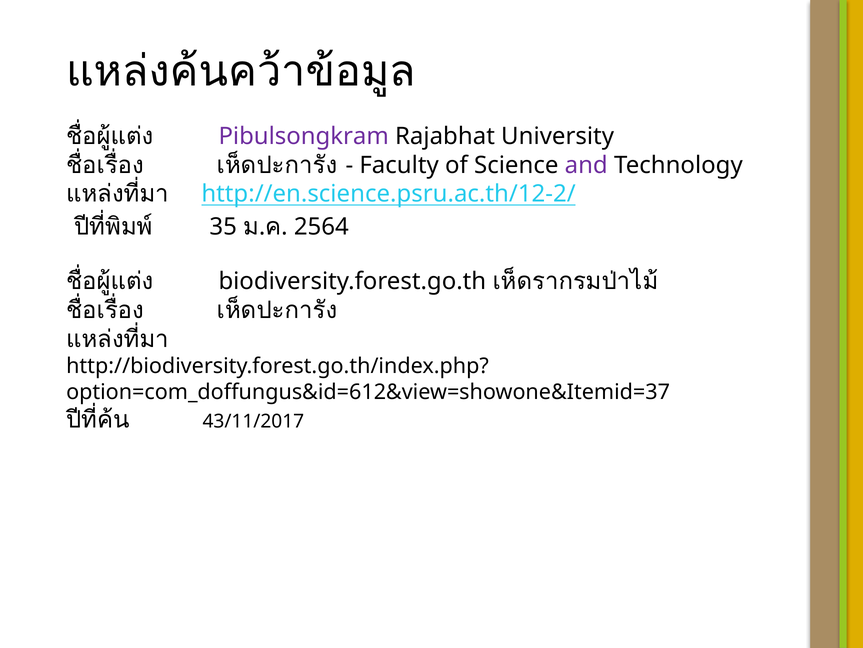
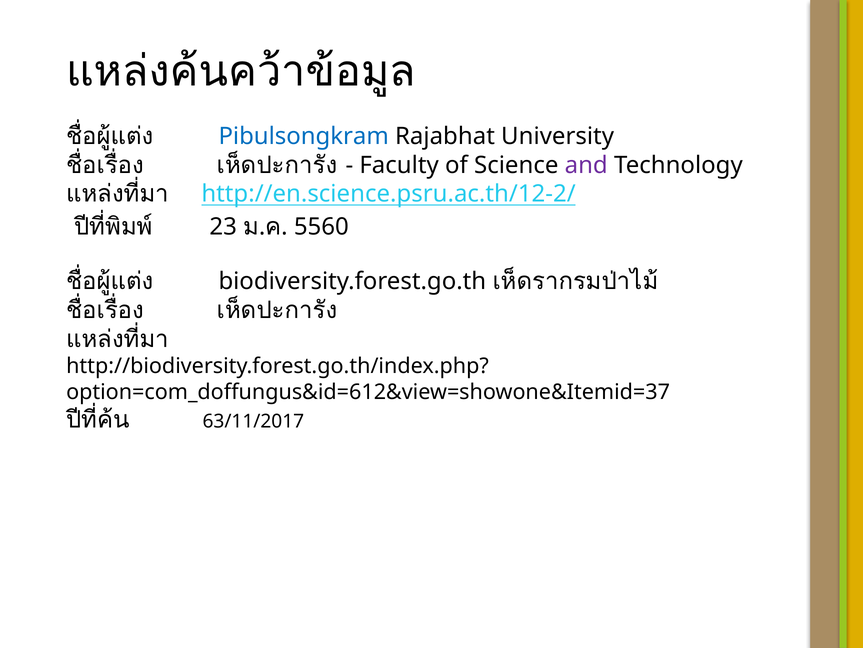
Pibulsongkram colour: purple -> blue
35: 35 -> 23
2564: 2564 -> 5560
43/11/2017: 43/11/2017 -> 63/11/2017
